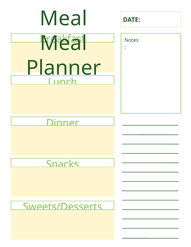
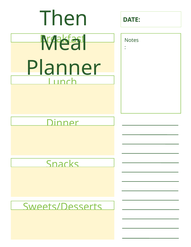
Meal at (63, 19): Meal -> Then
